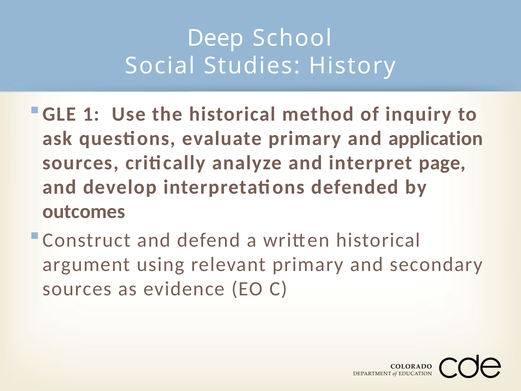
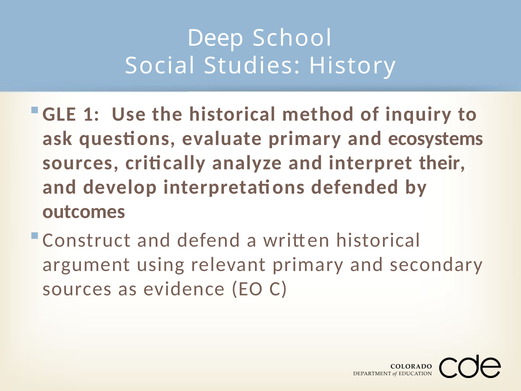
application: application -> ecosystems
page: page -> their
